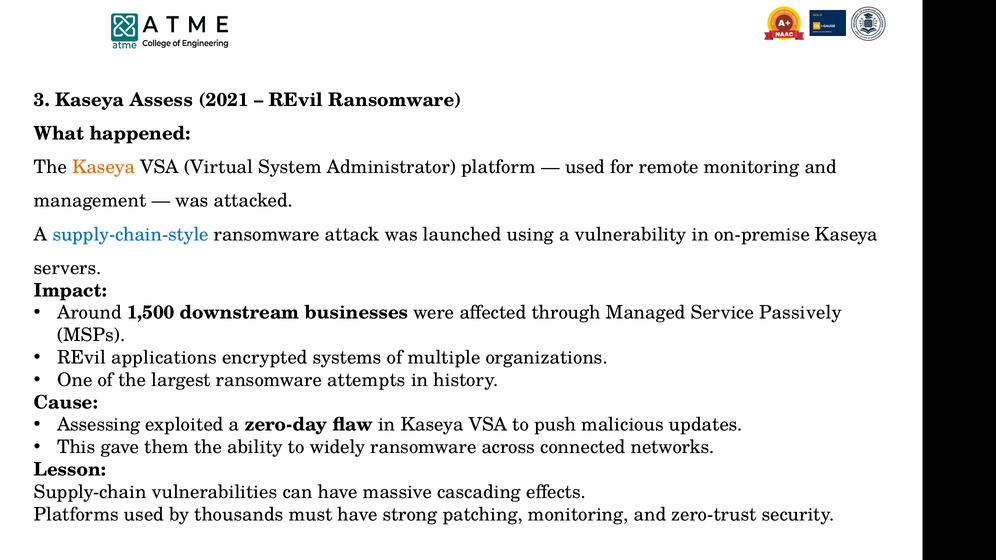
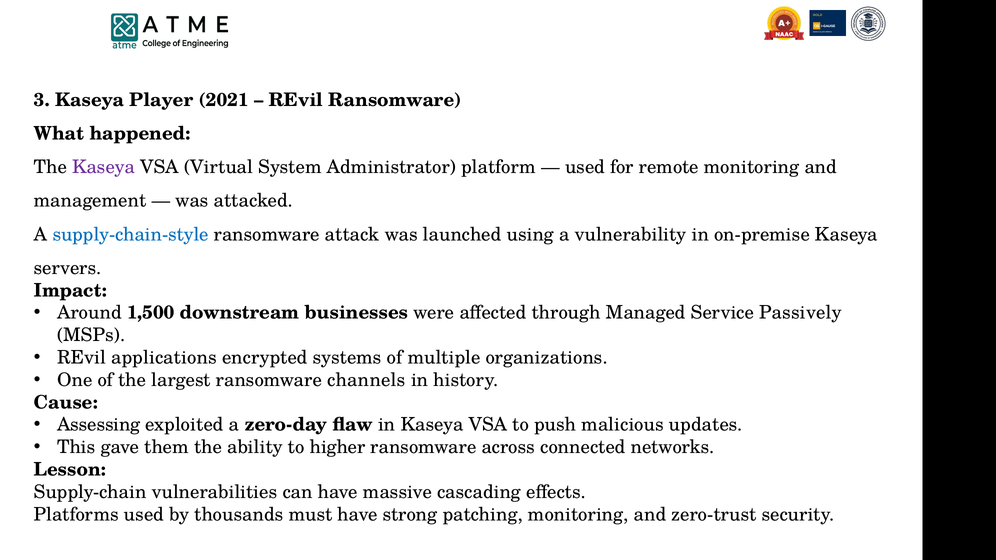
Assess: Assess -> Player
Kaseya at (104, 167) colour: orange -> purple
attempts: attempts -> channels
widely: widely -> higher
